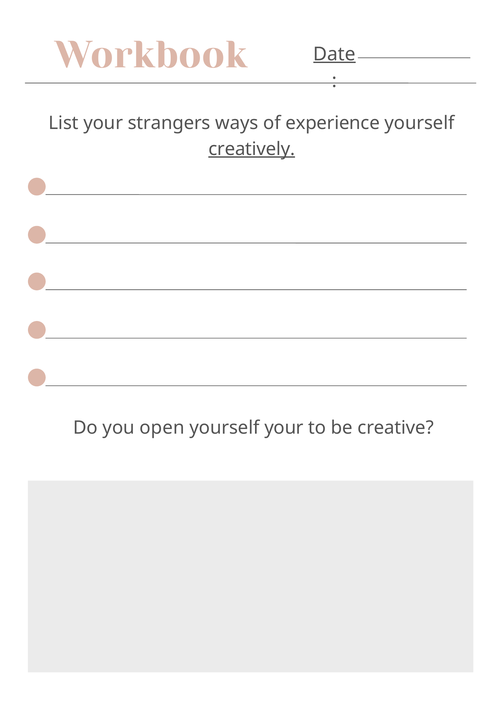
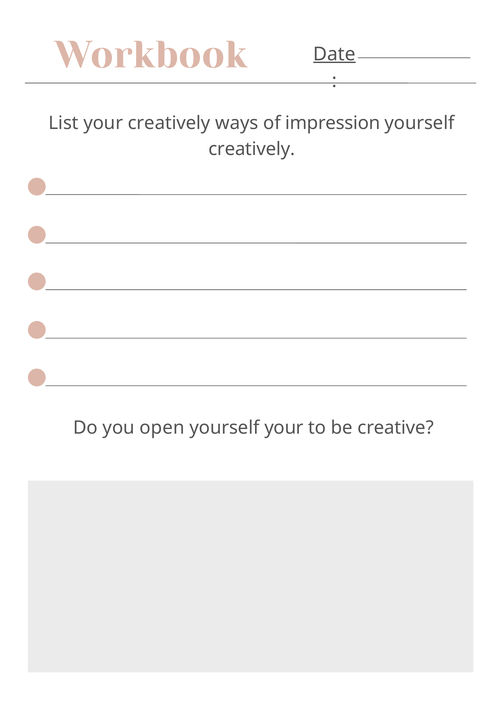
your strangers: strangers -> creatively
experience: experience -> impression
creatively at (252, 149) underline: present -> none
